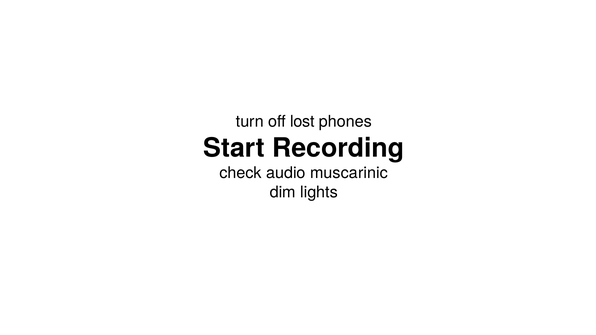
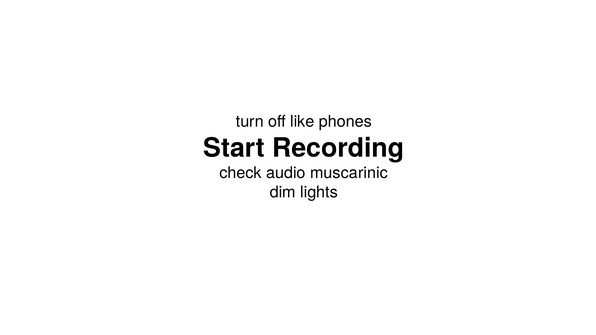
lost: lost -> like
